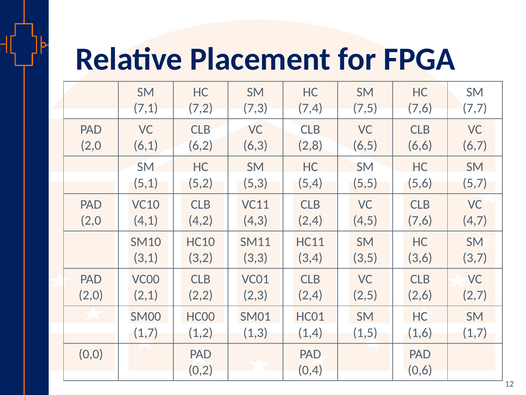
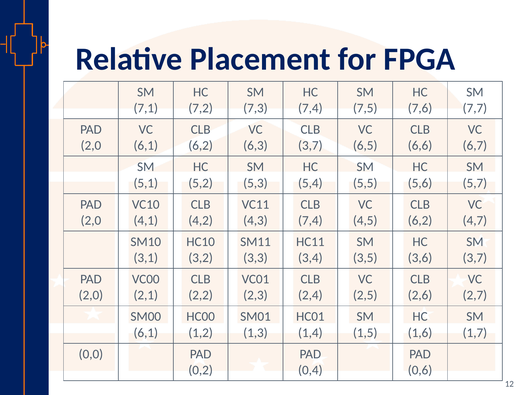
2,8 at (310, 145): 2,8 -> 3,7
2,4 at (310, 220): 2,4 -> 7,4
7,6 at (420, 220): 7,6 -> 6,2
1,7 at (146, 332): 1,7 -> 6,1
